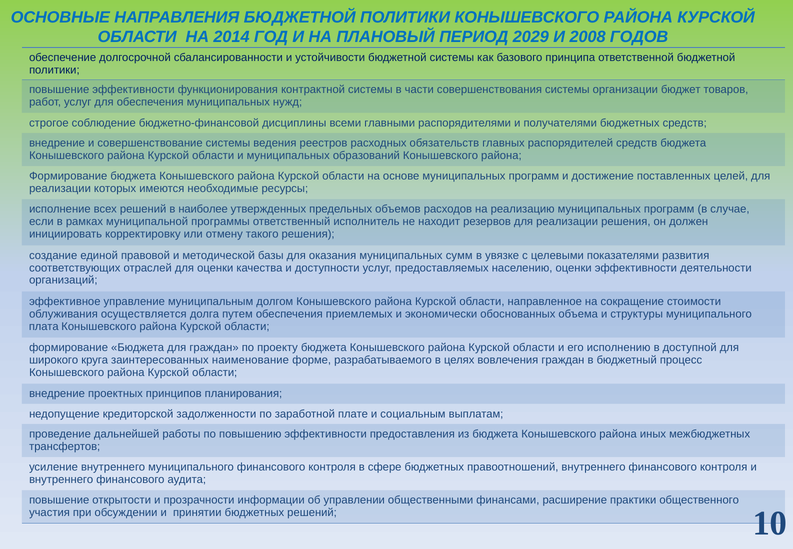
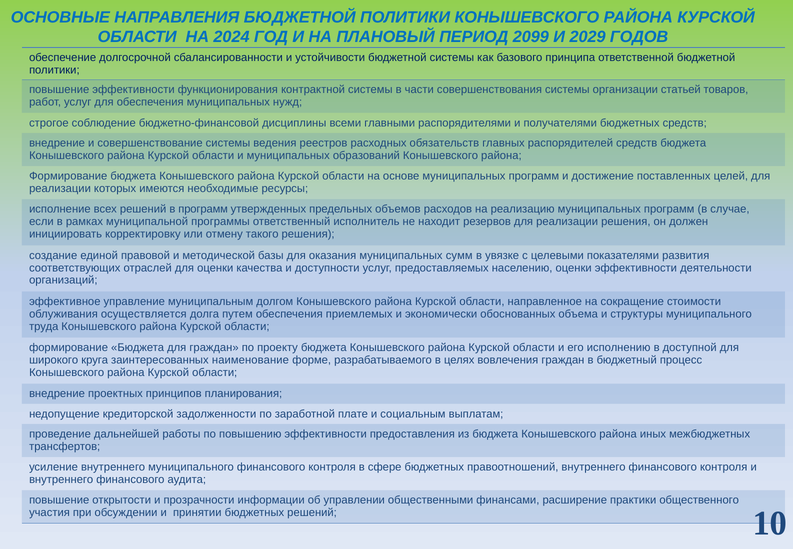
2014: 2014 -> 2024
2029: 2029 -> 2099
2008: 2008 -> 2029
бюджет: бюджет -> статьей
в наиболее: наиболее -> программ
плата: плата -> труда
